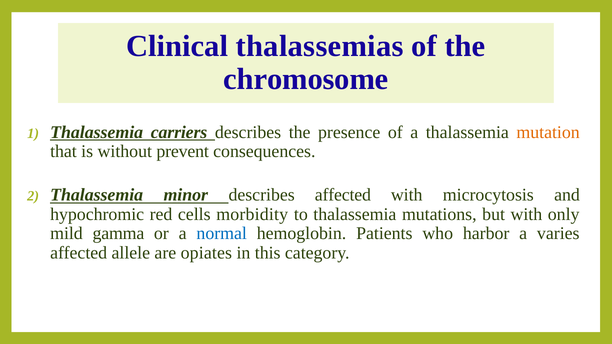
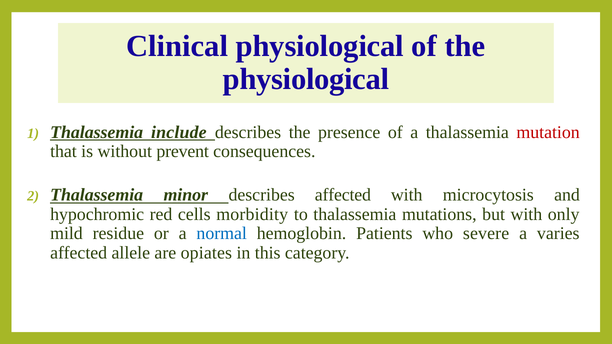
Clinical thalassemias: thalassemias -> physiological
chromosome at (306, 79): chromosome -> physiological
carriers: carriers -> include
mutation colour: orange -> red
gamma: gamma -> residue
harbor: harbor -> severe
